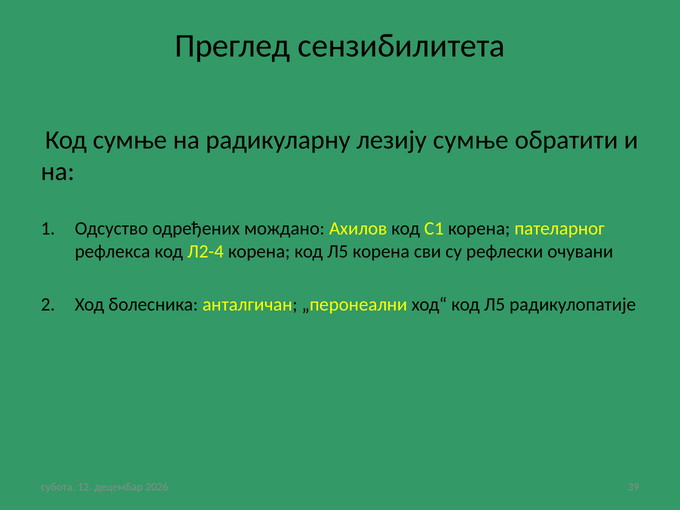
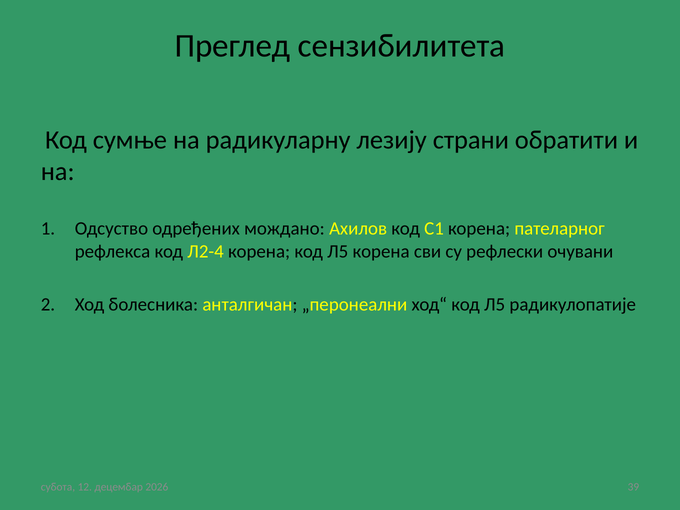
лезију сумње: сумње -> страни
